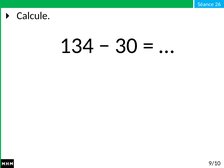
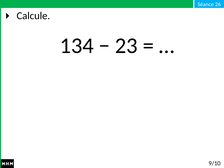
30: 30 -> 23
